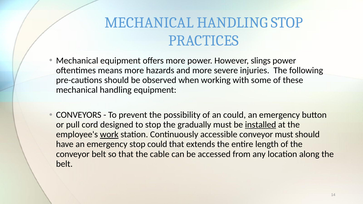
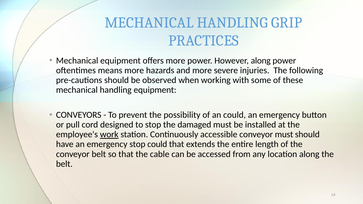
HANDLING STOP: STOP -> GRIP
However slings: slings -> along
gradually: gradually -> damaged
installed underline: present -> none
